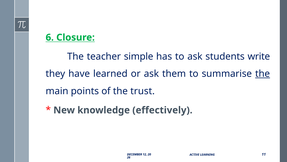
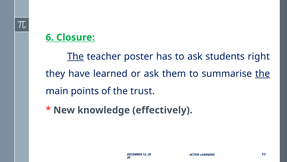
The at (75, 56) underline: none -> present
simple: simple -> poster
write: write -> right
